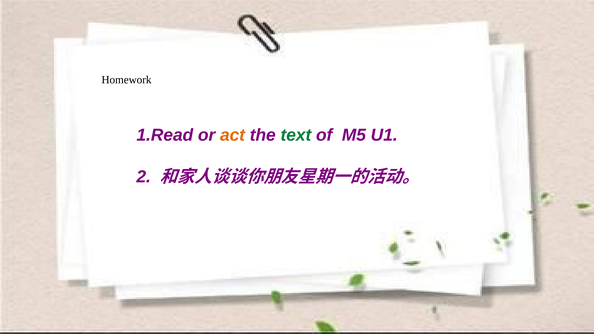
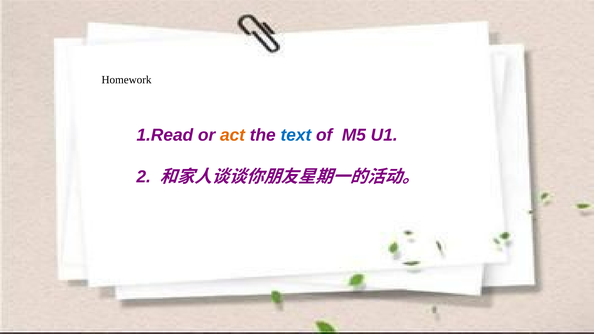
text colour: green -> blue
